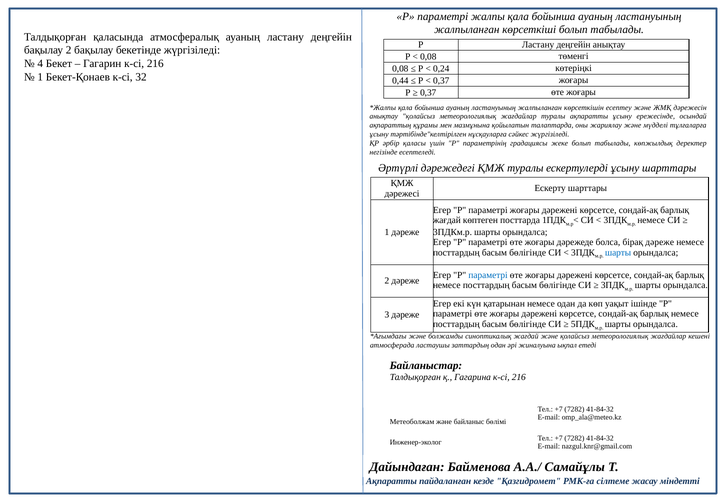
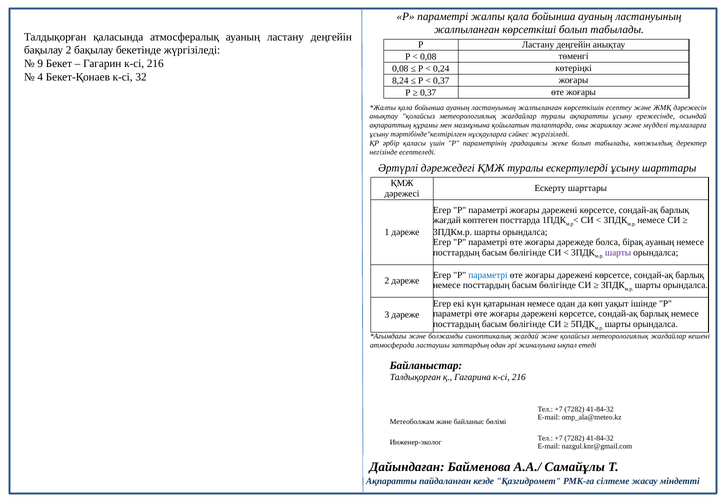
4: 4 -> 9
1 at (40, 77): 1 -> 4
0,44: 0,44 -> 8,24
бірақ дәреже: дәреже -> ауаның
шарты at (618, 253) colour: blue -> purple
